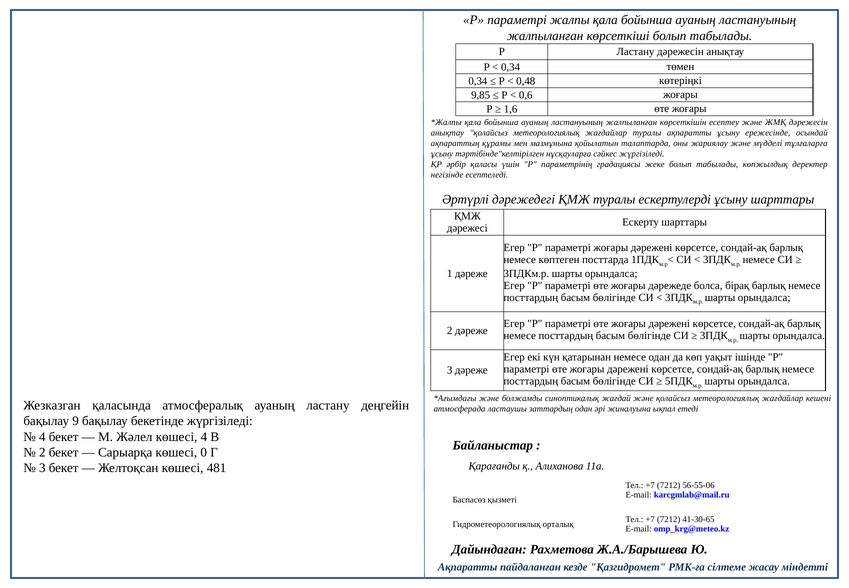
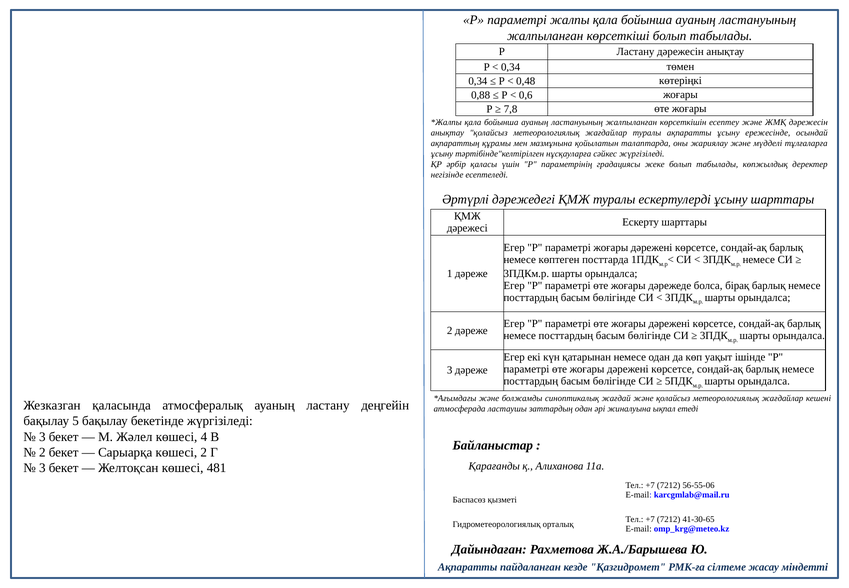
9,85: 9,85 -> 0,88
1,6: 1,6 -> 7,8
9: 9 -> 5
4 at (42, 437): 4 -> 3
көшесі 0: 0 -> 2
